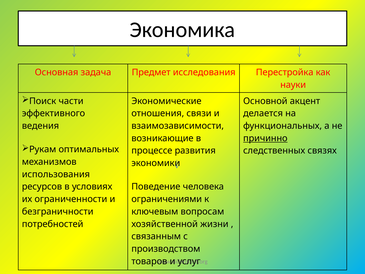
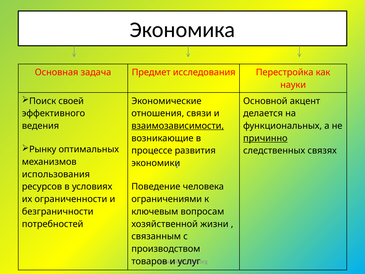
части: части -> своей
взаимозависимости underline: none -> present
Рукам: Рукам -> Рынку
